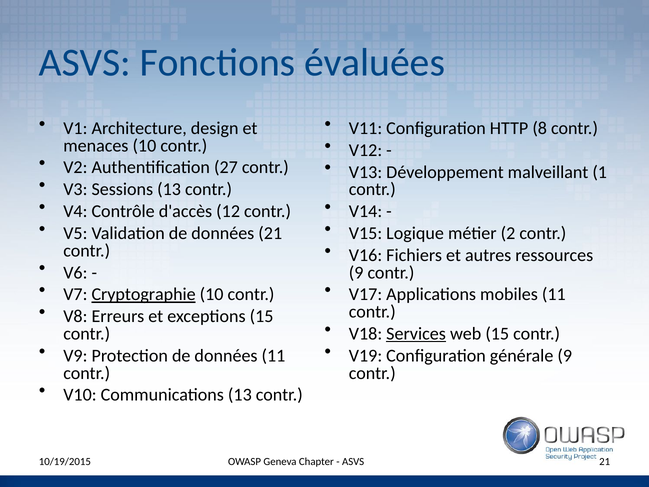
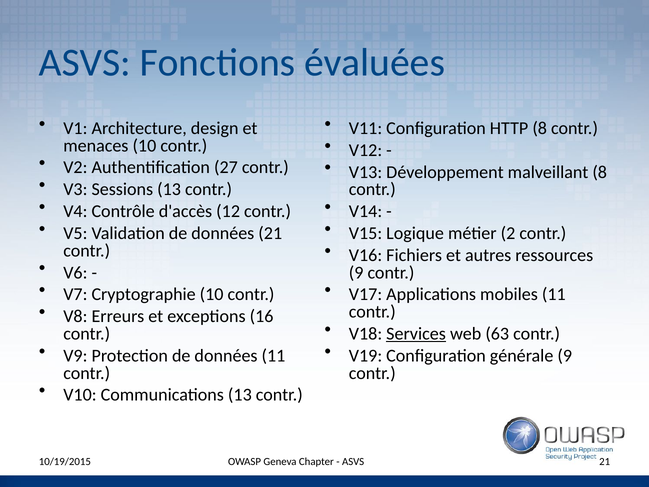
malveillant 1: 1 -> 8
Cryptographie underline: present -> none
exceptions 15: 15 -> 16
web 15: 15 -> 63
